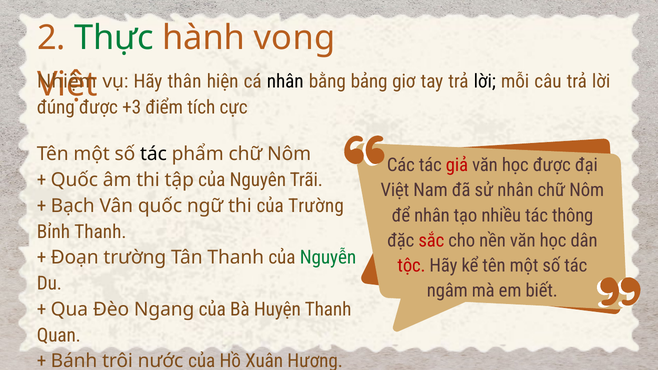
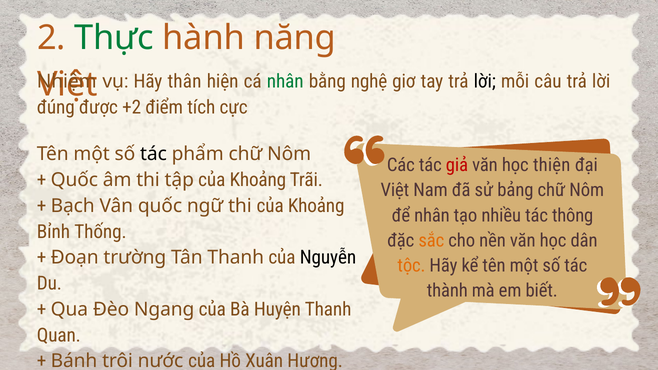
vọng: vọng -> năng
nhân at (285, 81) colour: black -> green
bảng: bảng -> nghệ
+3: +3 -> +2
học được: được -> thiện
tập của Nguyên: Nguyên -> Khoảng
sử nhân: nhân -> bảng
thi của Trường: Trường -> Khoảng
Bỉnh Thanh: Thanh -> Thống
sắc colour: red -> orange
Nguyễn colour: green -> black
tộc colour: red -> orange
ngâm: ngâm -> thành
